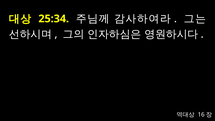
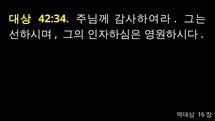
25:34: 25:34 -> 42:34
